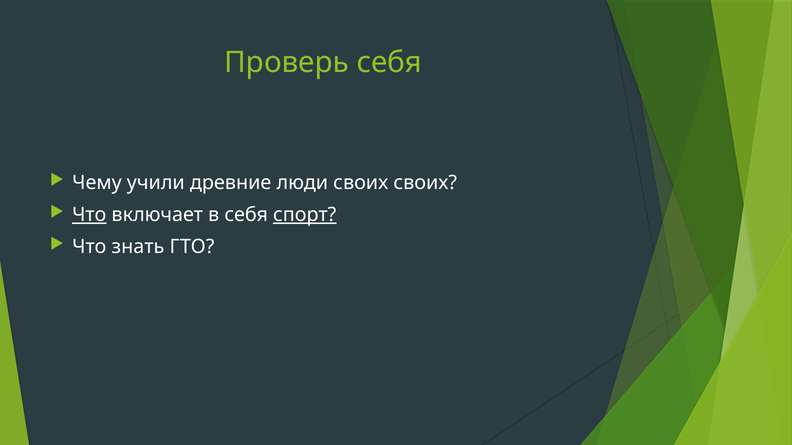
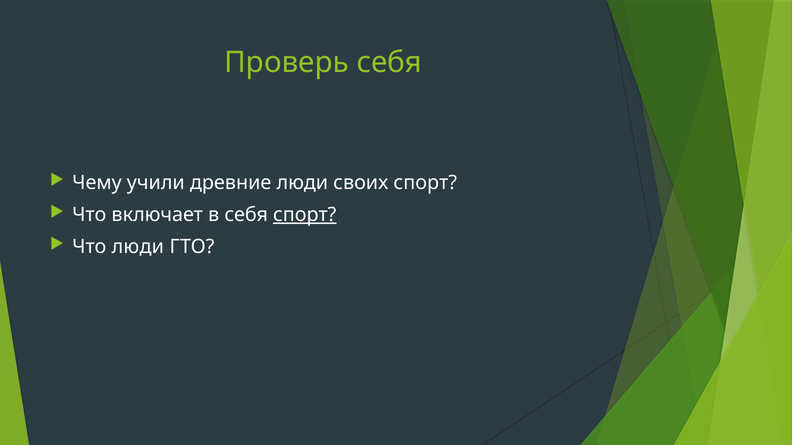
своих своих: своих -> спорт
Что at (89, 215) underline: present -> none
Что знать: знать -> люди
